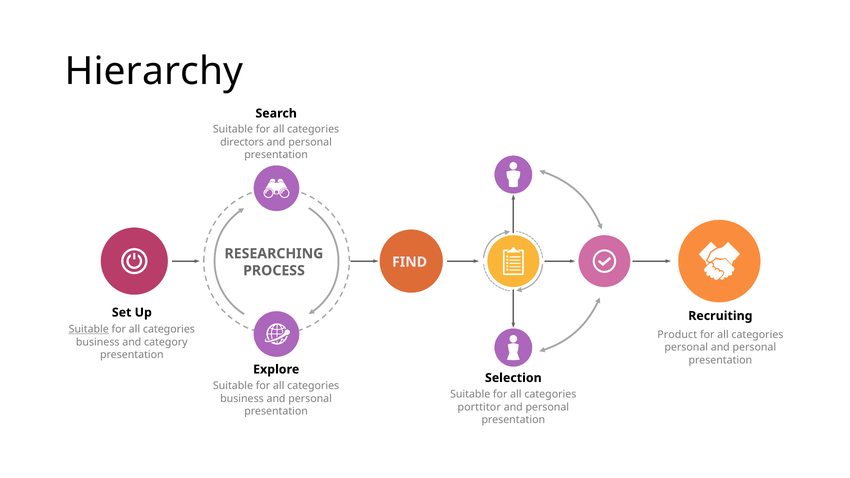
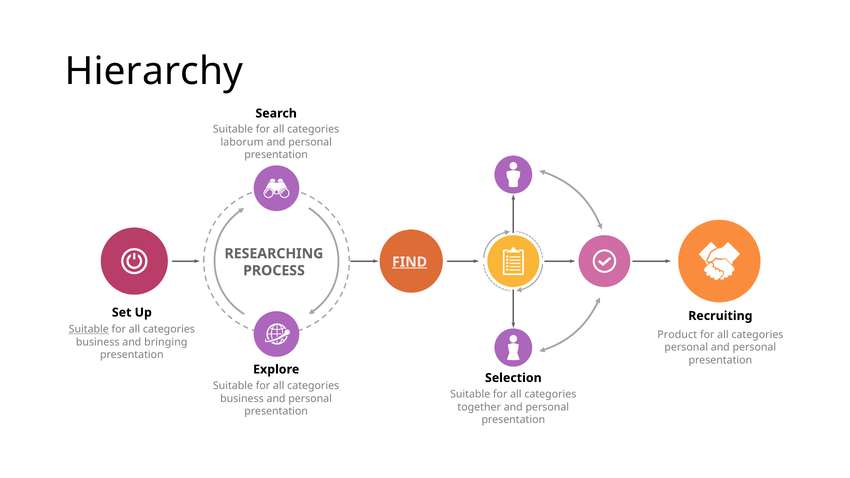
directors: directors -> laborum
FIND underline: none -> present
category: category -> bringing
porttitor: porttitor -> together
